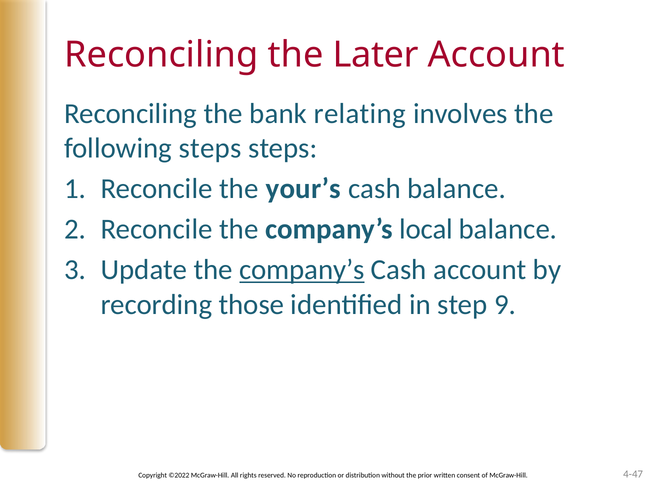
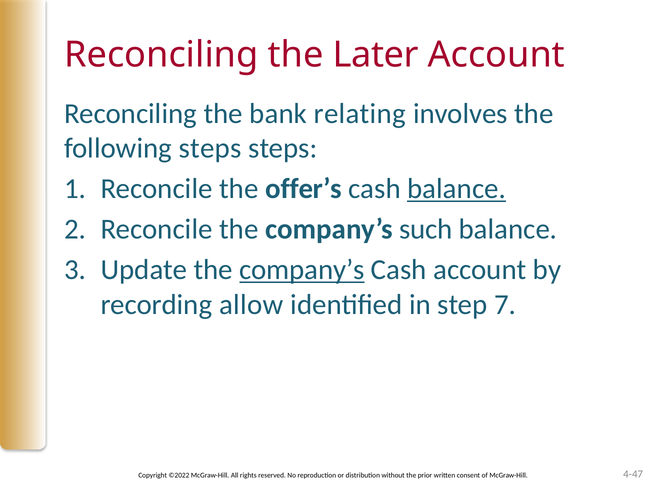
your’s: your’s -> offer’s
balance at (457, 189) underline: none -> present
local: local -> such
those: those -> allow
9: 9 -> 7
